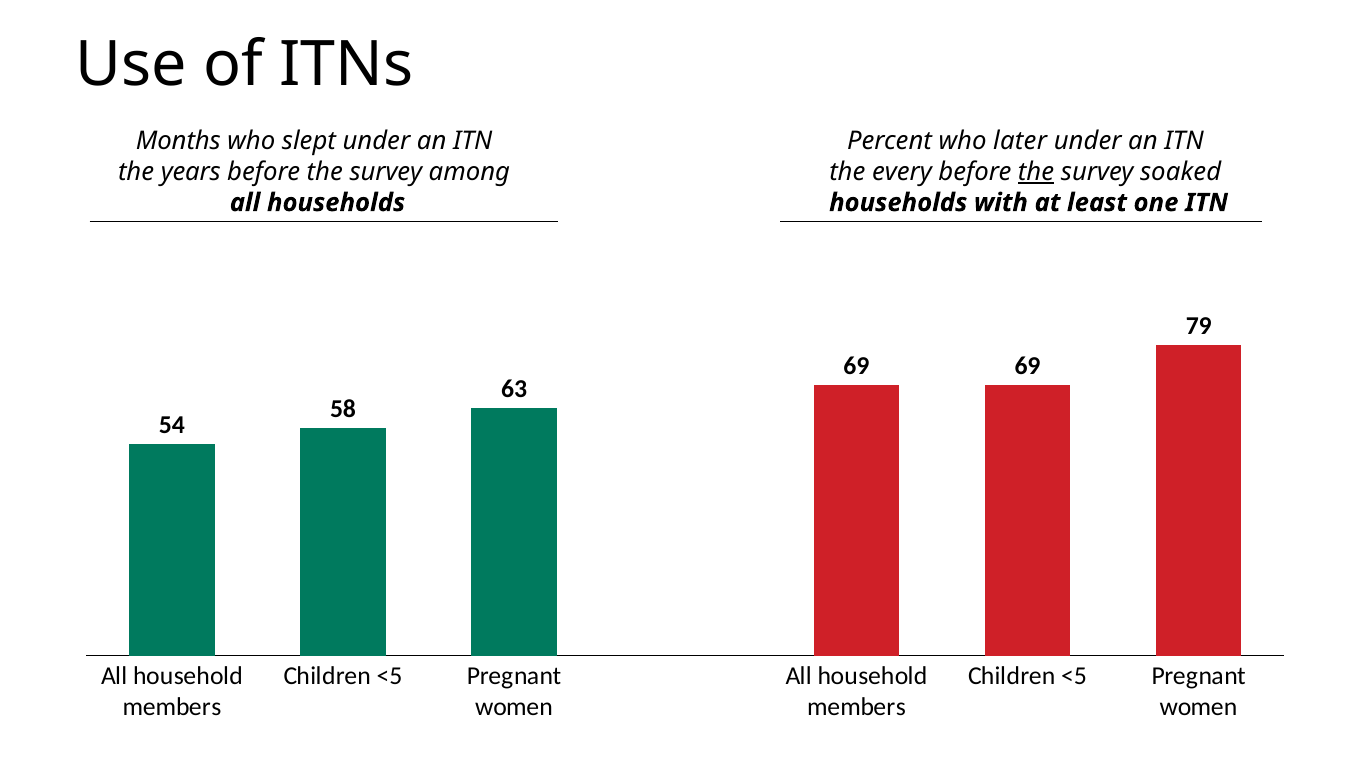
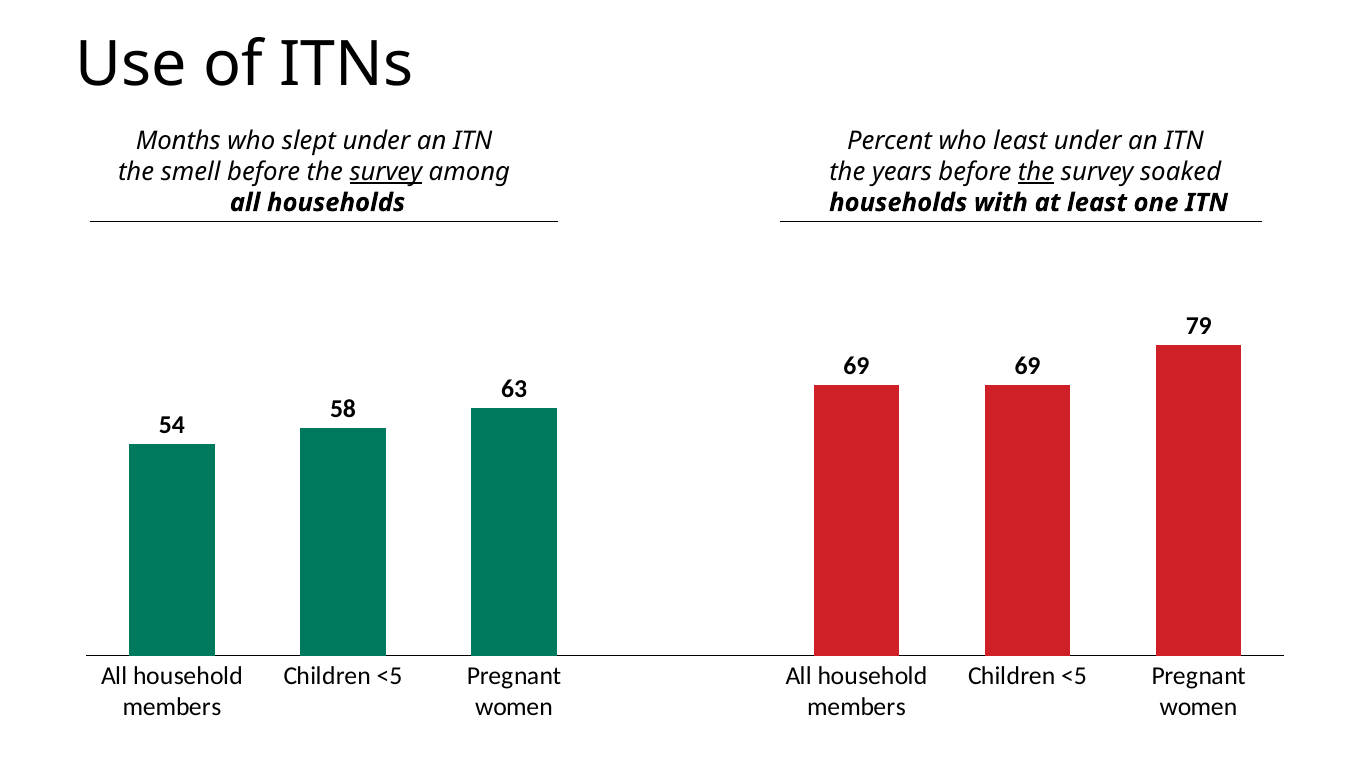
who later: later -> least
years: years -> smell
survey at (386, 172) underline: none -> present
every: every -> years
